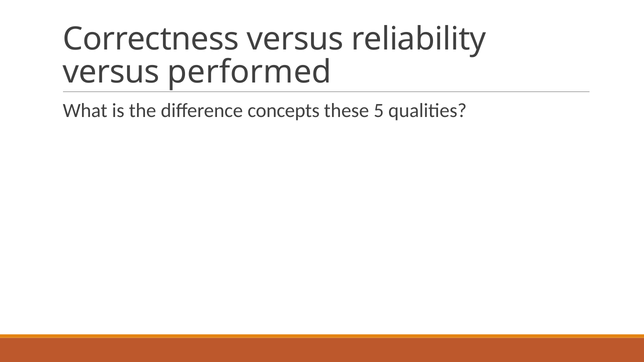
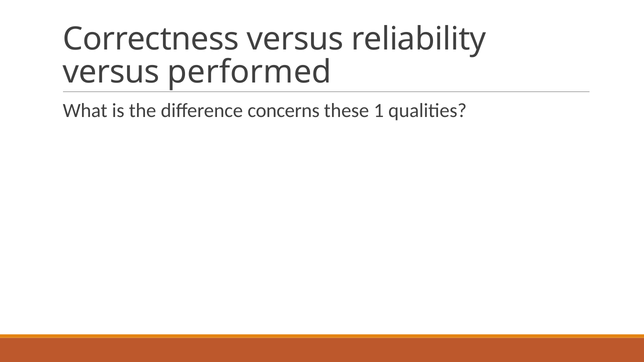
concepts: concepts -> concerns
5: 5 -> 1
